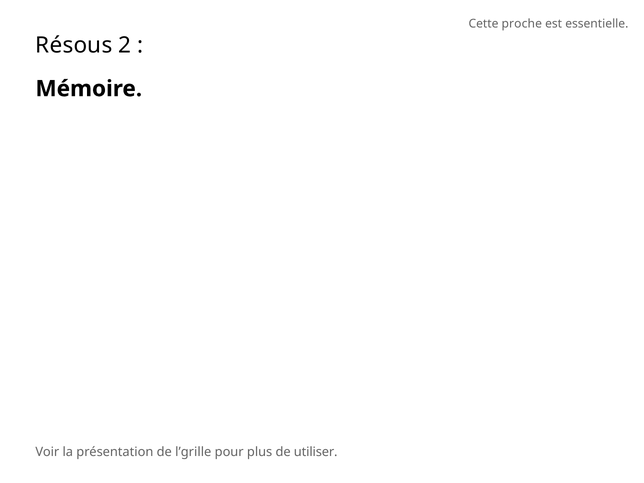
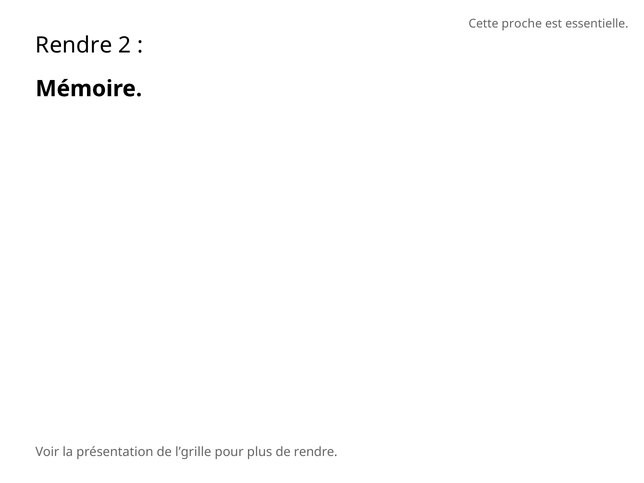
Résous at (74, 45): Résous -> Rendre
de utiliser: utiliser -> rendre
